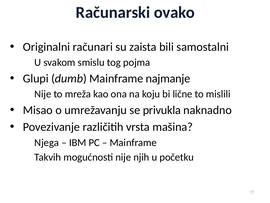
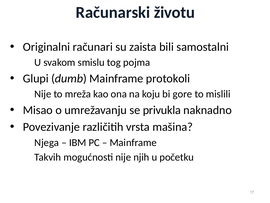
ovako: ovako -> životu
najmanje: najmanje -> protokoli
lične: lične -> gore
